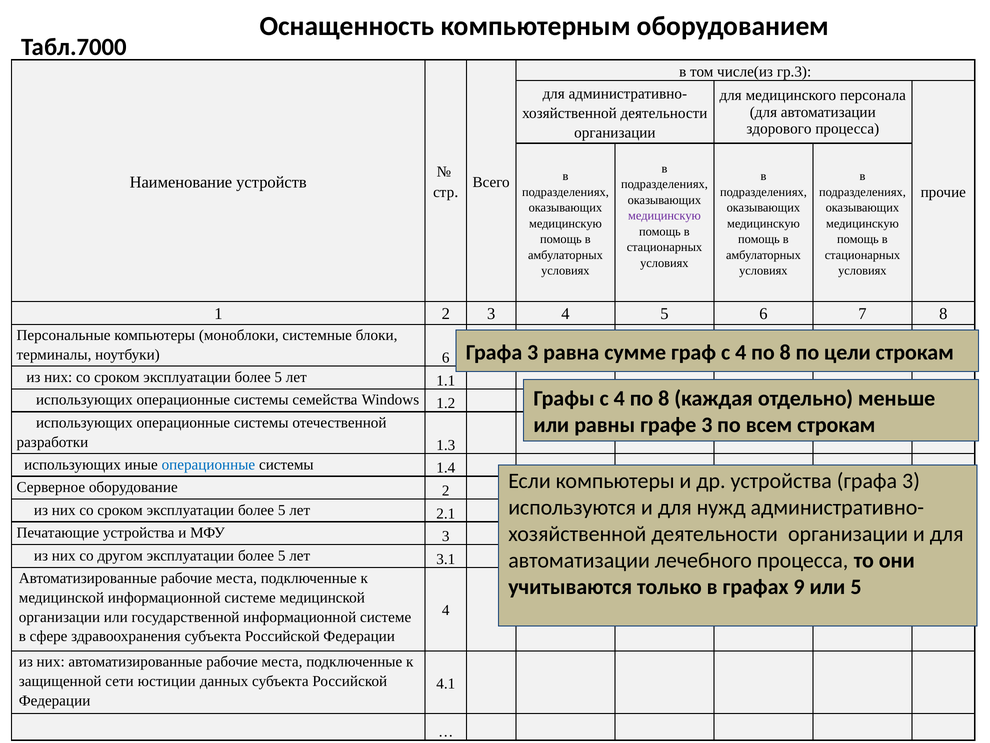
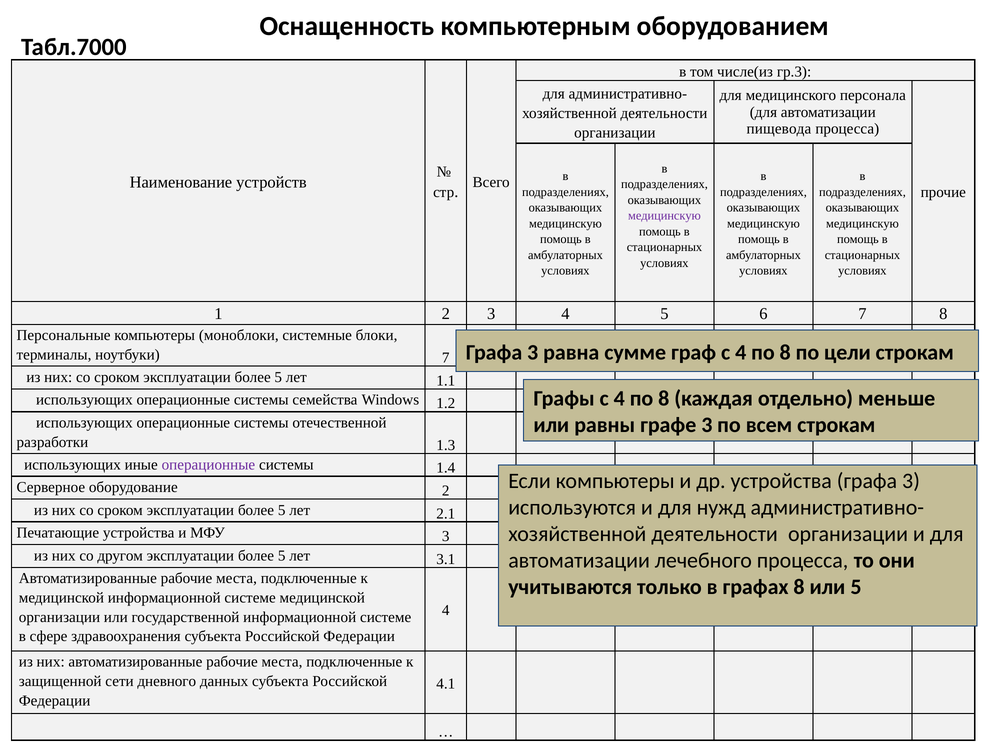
здорового: здорового -> пищевода
ноутбуки 6: 6 -> 7
операционные at (208, 464) colour: blue -> purple
графах 9: 9 -> 8
юстиции: юстиции -> дневного
